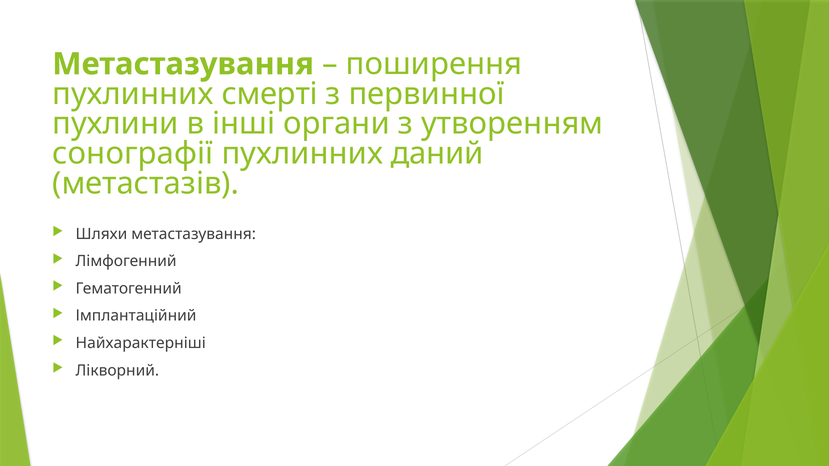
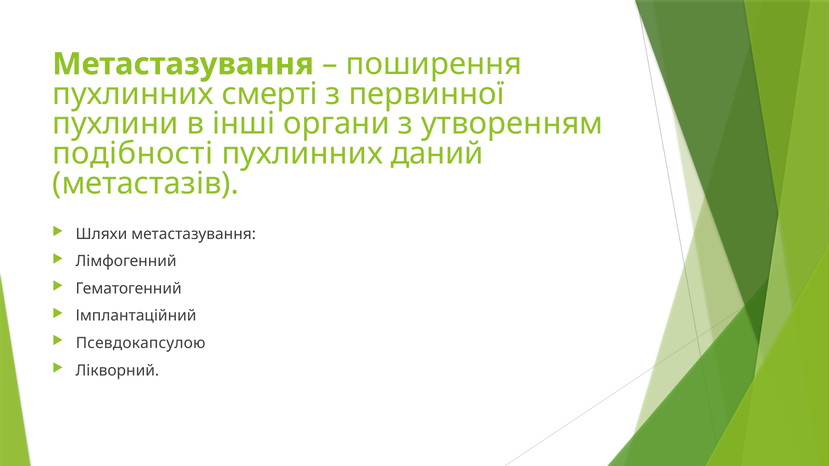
сонографії: сонографії -> подібності
Найхарактерніші: Найхарактерніші -> Псевдокапсулою
